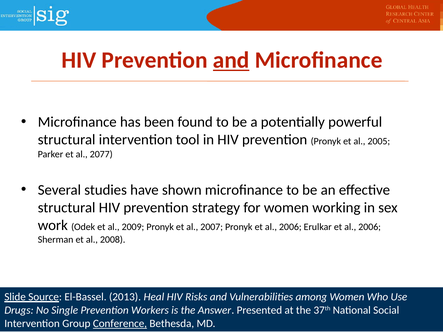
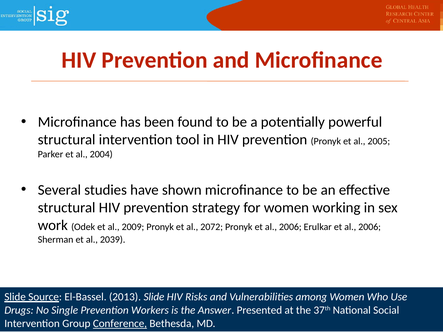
and at (231, 60) underline: present -> none
2077: 2077 -> 2004
2007: 2007 -> 2072
2008: 2008 -> 2039
2013 Heal: Heal -> Slide
